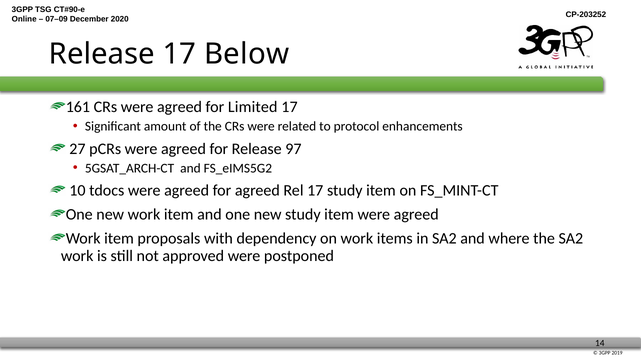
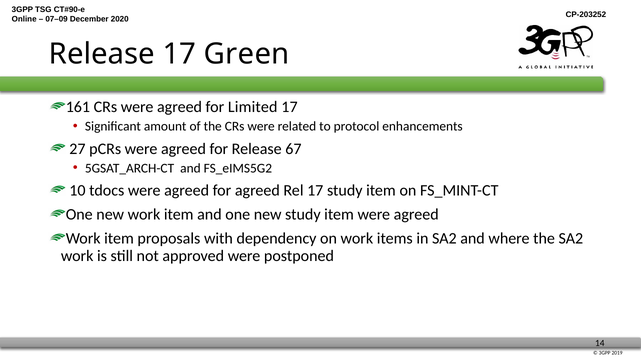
Below: Below -> Green
97: 97 -> 67
